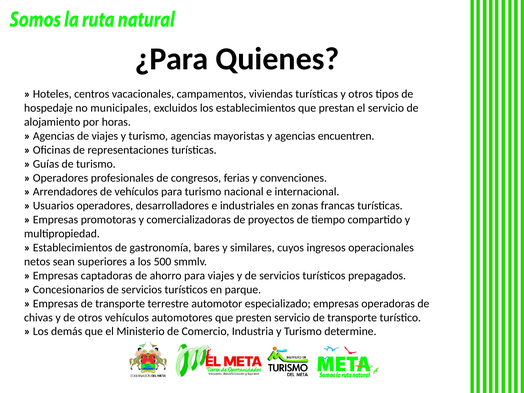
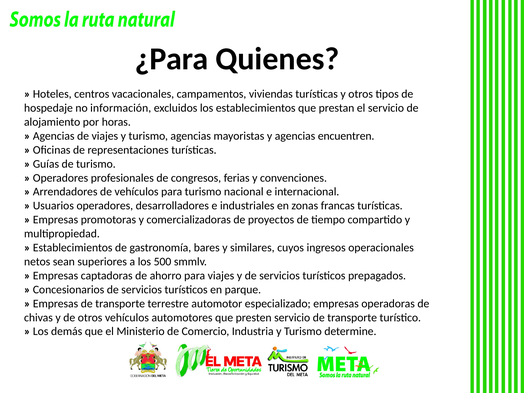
municipales: municipales -> información
